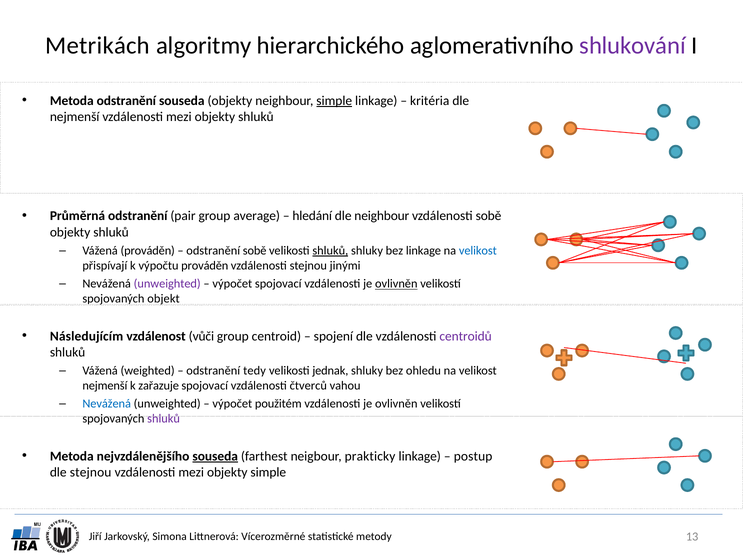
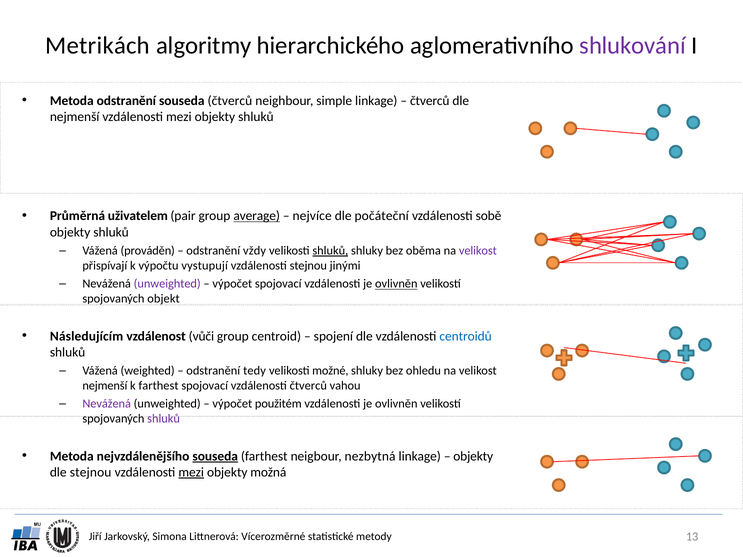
souseda objekty: objekty -> čtverců
simple at (334, 101) underline: present -> none
kritéria at (430, 101): kritéria -> čtverců
Průměrná odstranění: odstranění -> uživatelem
average underline: none -> present
hledání: hledání -> nejvíce
dle neighbour: neighbour -> počáteční
odstranění sobě: sobě -> vždy
bez linkage: linkage -> oběma
velikost at (478, 251) colour: blue -> purple
výpočtu prováděn: prováděn -> vystupují
centroidů colour: purple -> blue
jednak: jednak -> možné
k zařazuje: zařazuje -> farthest
Nevážená at (107, 404) colour: blue -> purple
prakticky: prakticky -> nezbytná
postup at (473, 456): postup -> objekty
mezi at (191, 473) underline: none -> present
objekty simple: simple -> možná
